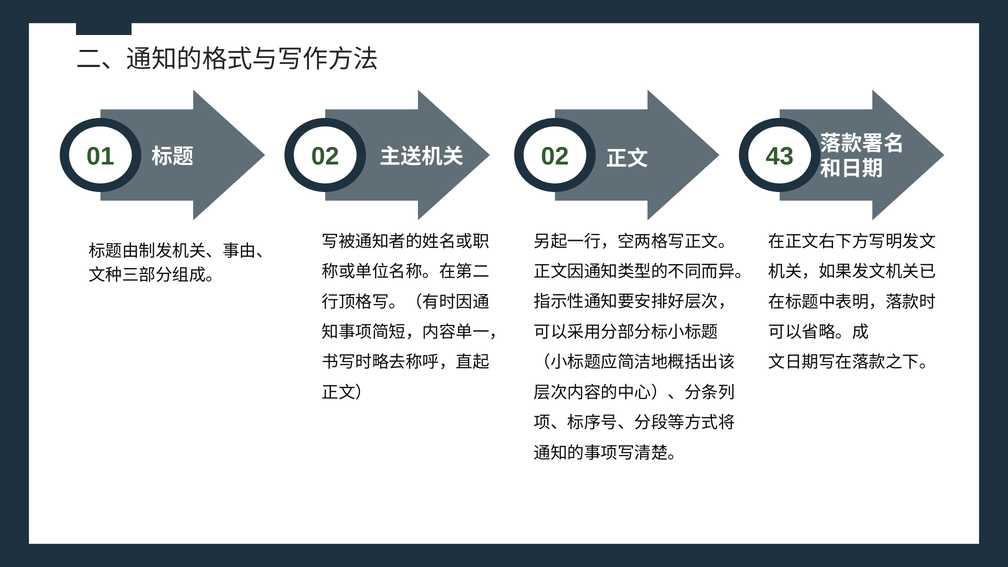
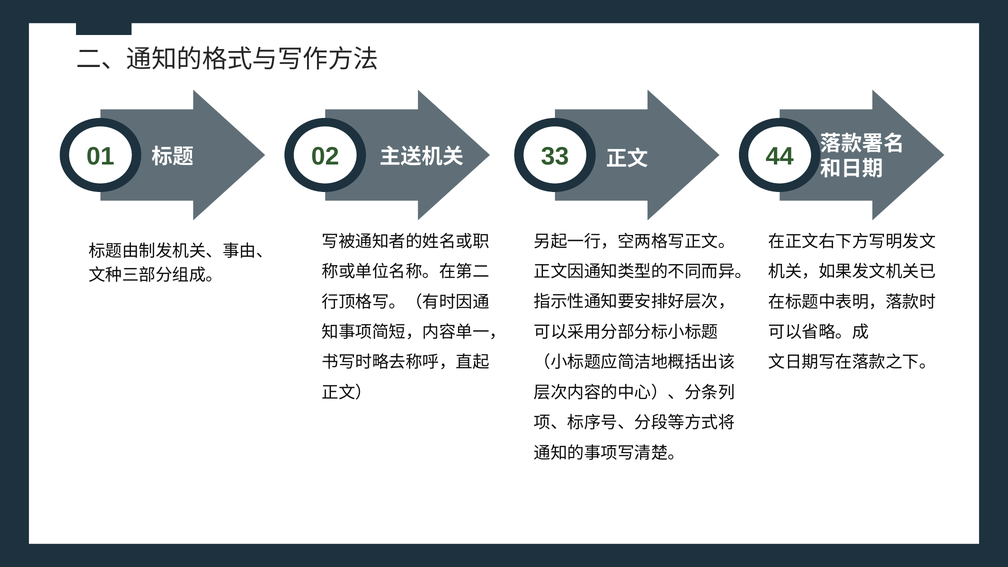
02 at (555, 157): 02 -> 33
43: 43 -> 44
